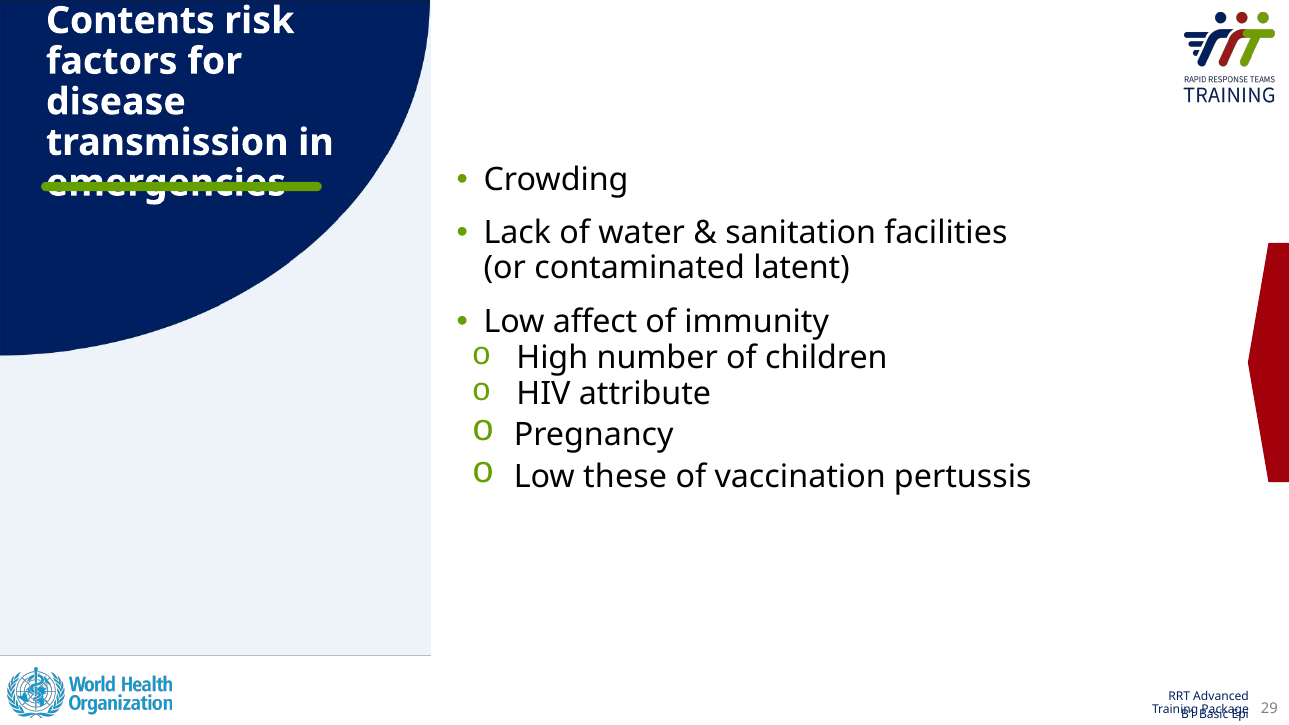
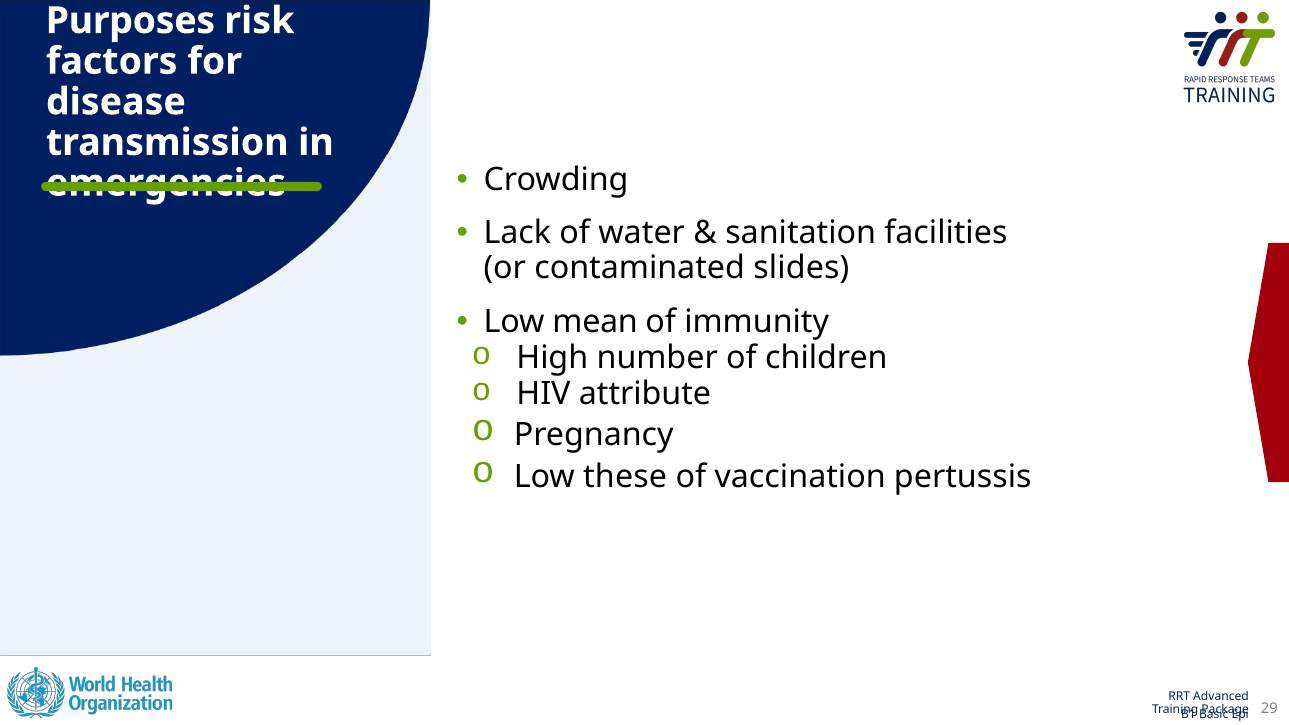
Contents: Contents -> Purposes
latent: latent -> slides
affect: affect -> mean
